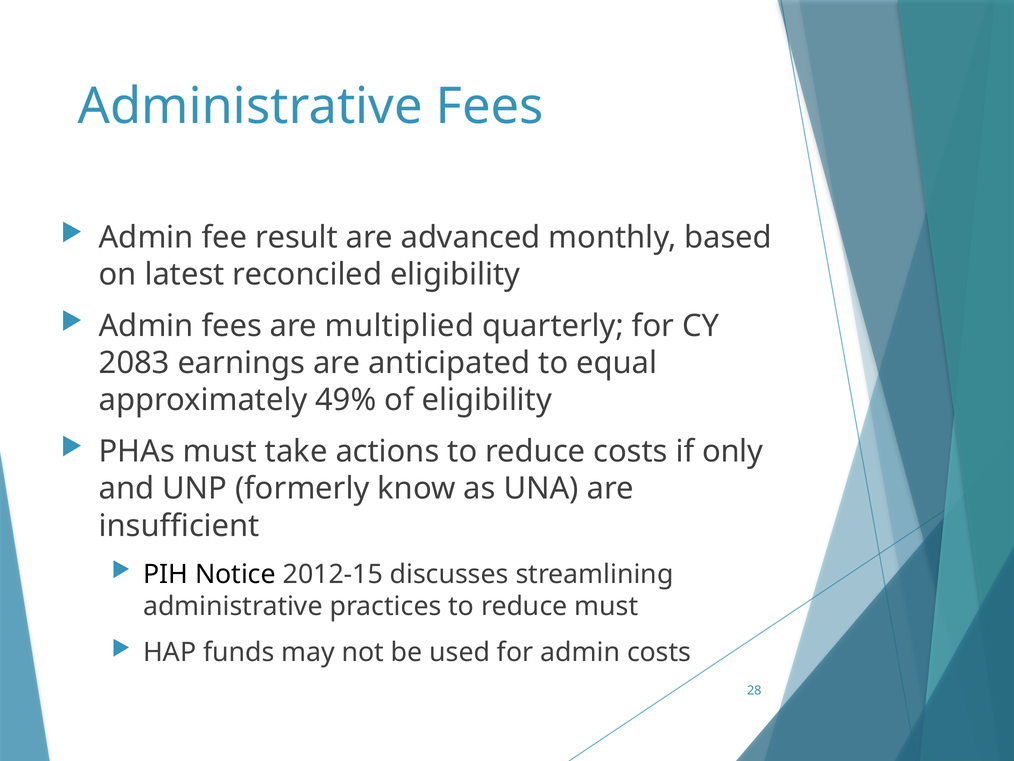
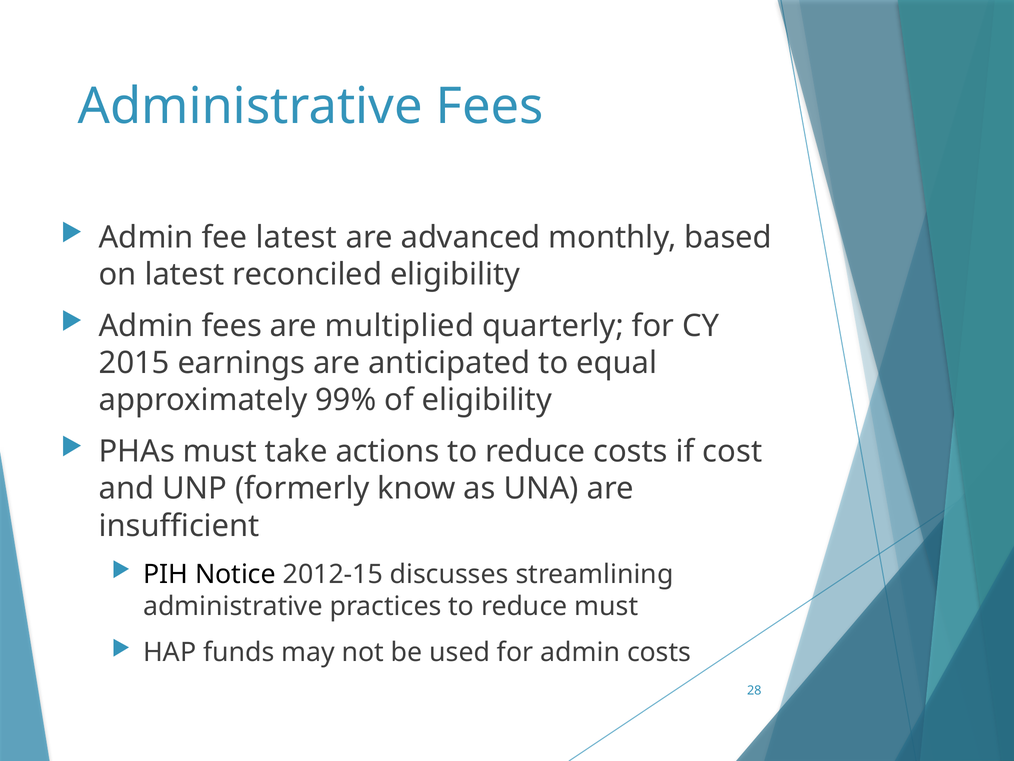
fee result: result -> latest
2083: 2083 -> 2015
49%: 49% -> 99%
only: only -> cost
